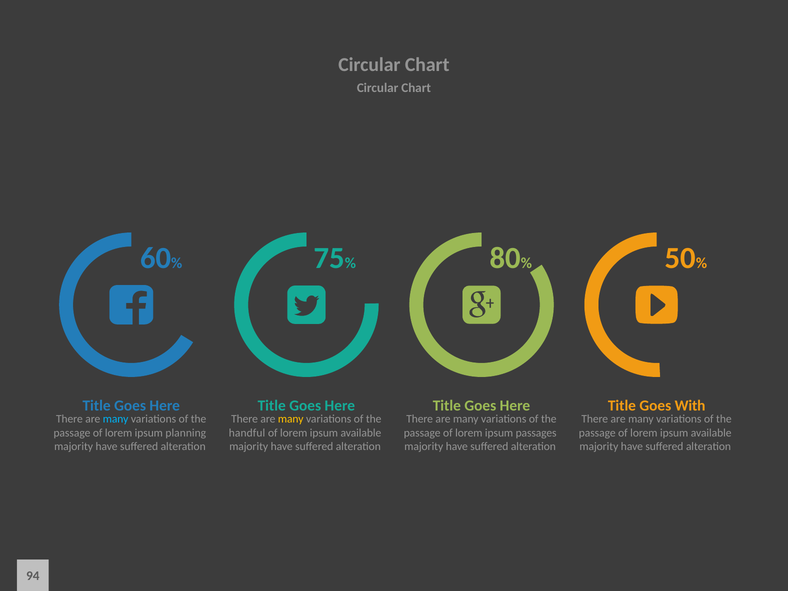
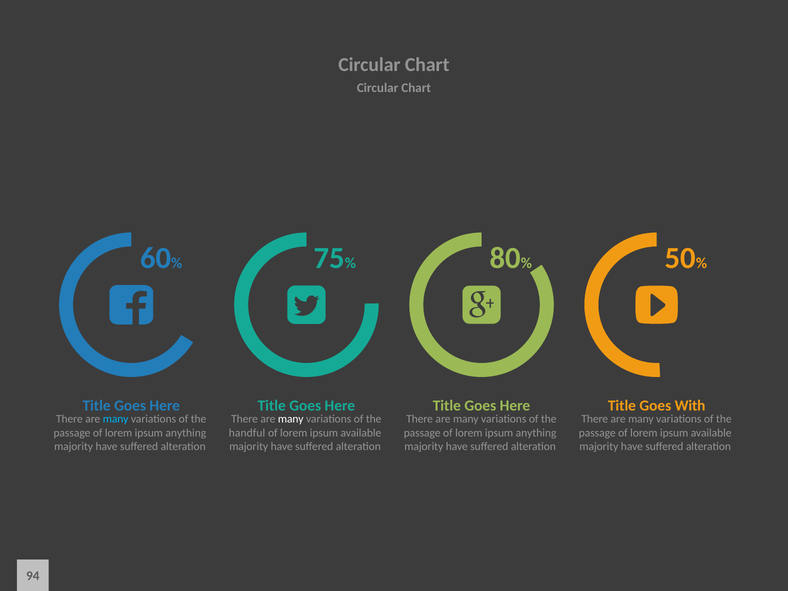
many at (291, 419) colour: yellow -> white
planning at (186, 433): planning -> anything
passages at (536, 433): passages -> anything
